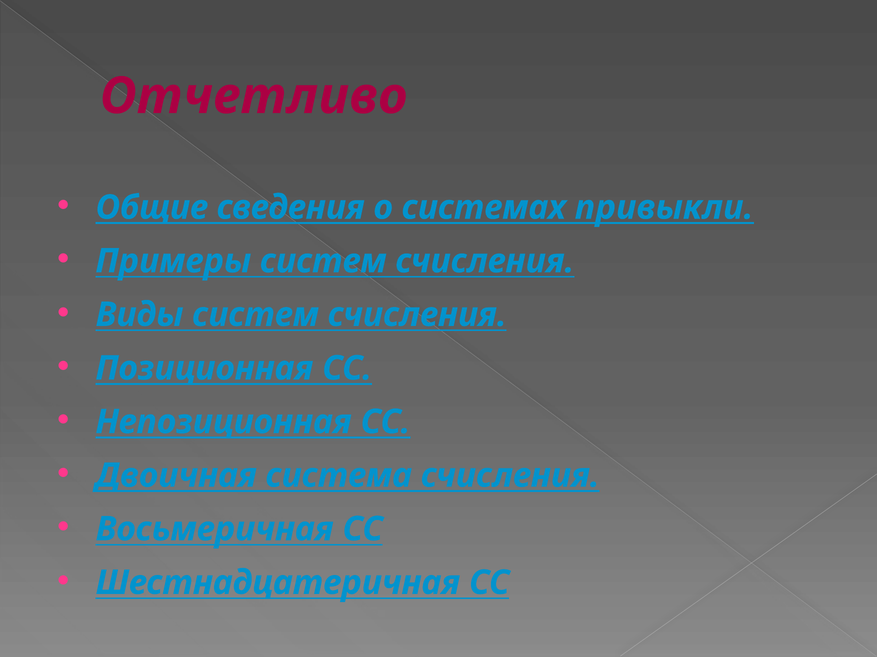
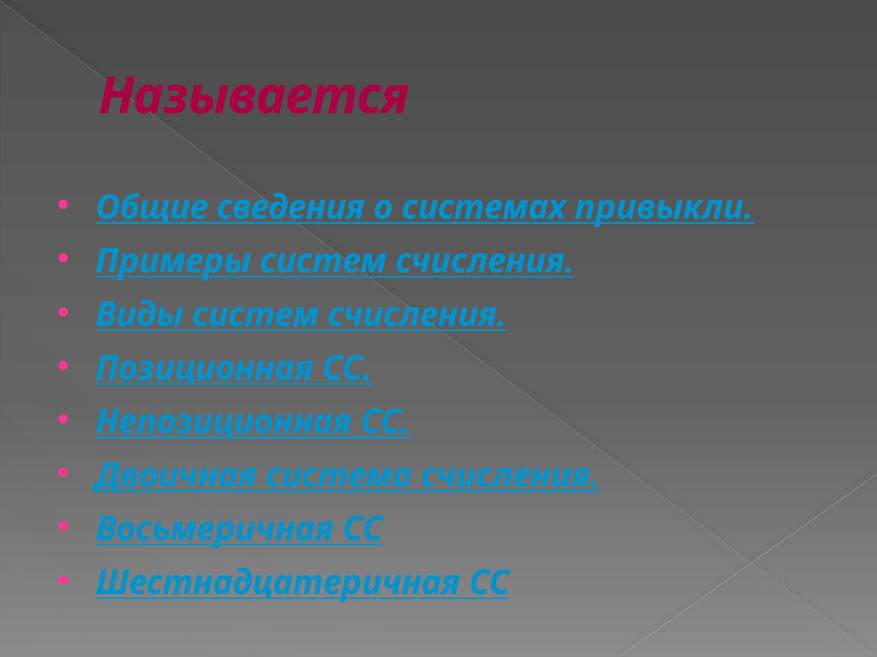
Отчетливо: Отчетливо -> Называется
